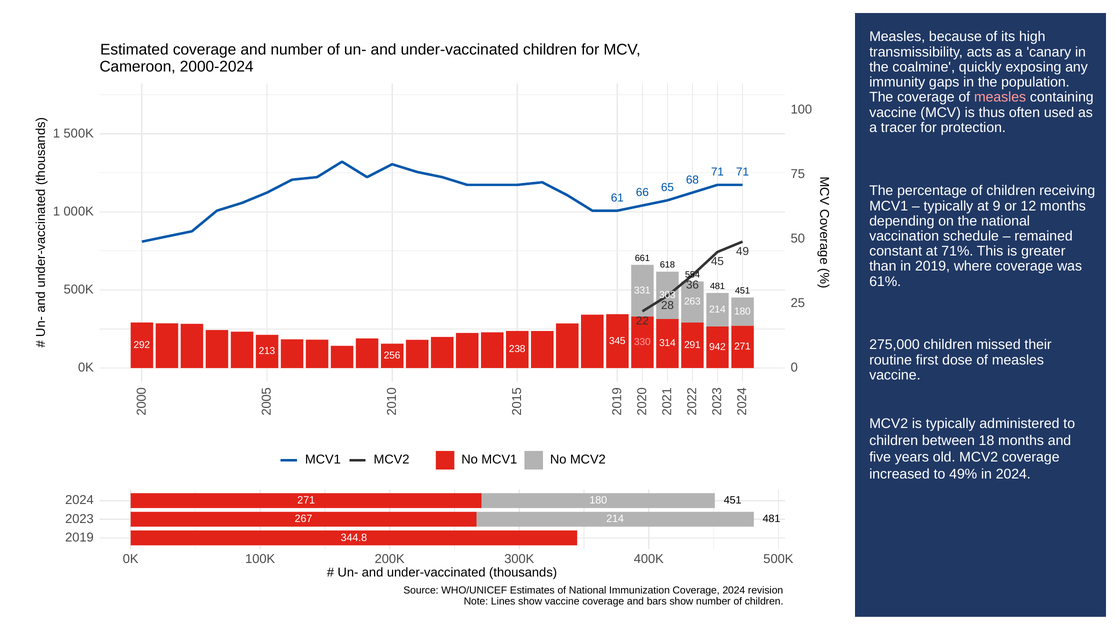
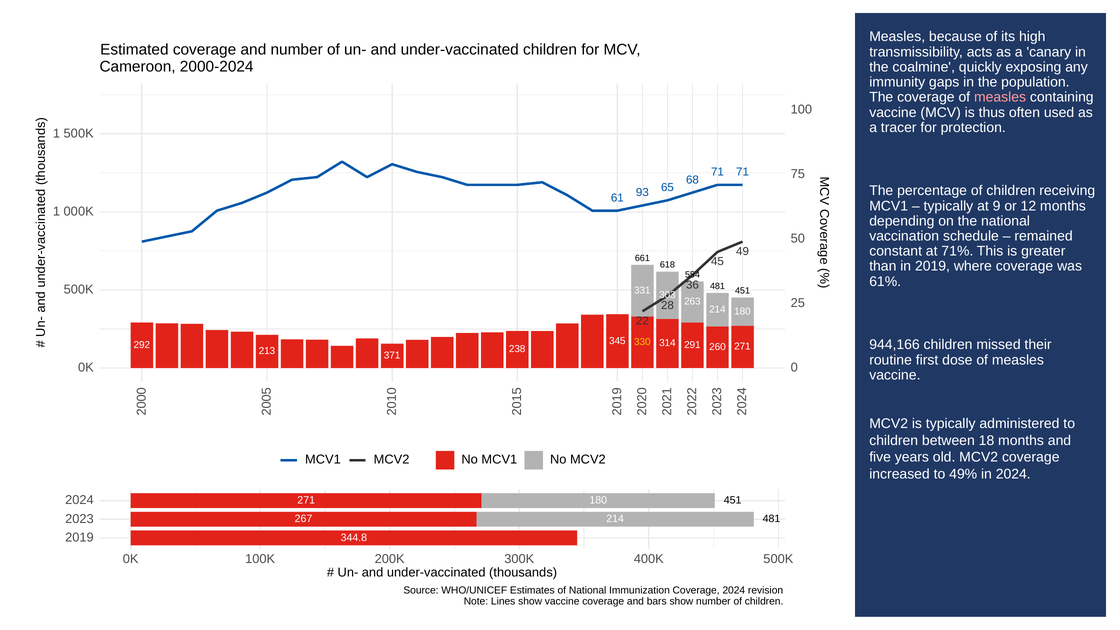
66: 66 -> 93
330 colour: pink -> yellow
942: 942 -> 260
275,000: 275,000 -> 944,166
256: 256 -> 371
